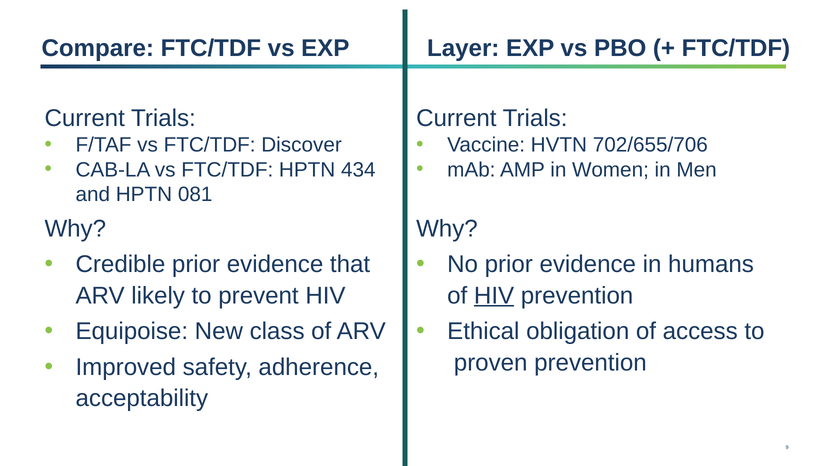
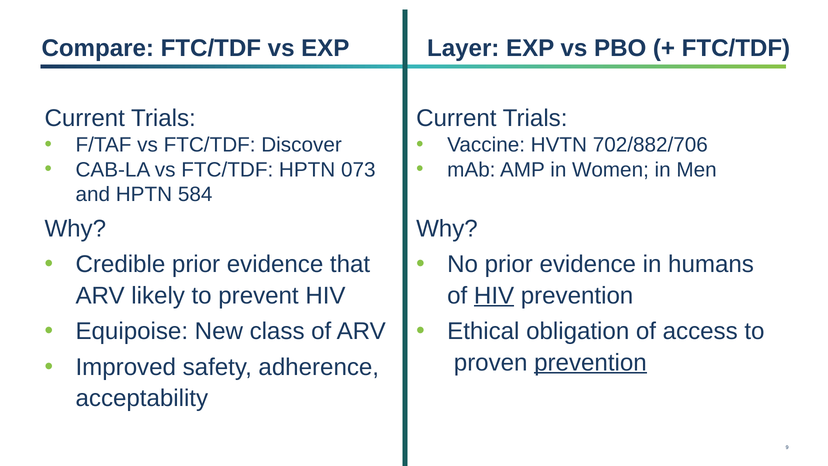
702/655/706: 702/655/706 -> 702/882/706
434: 434 -> 073
081: 081 -> 584
prevention at (590, 362) underline: none -> present
